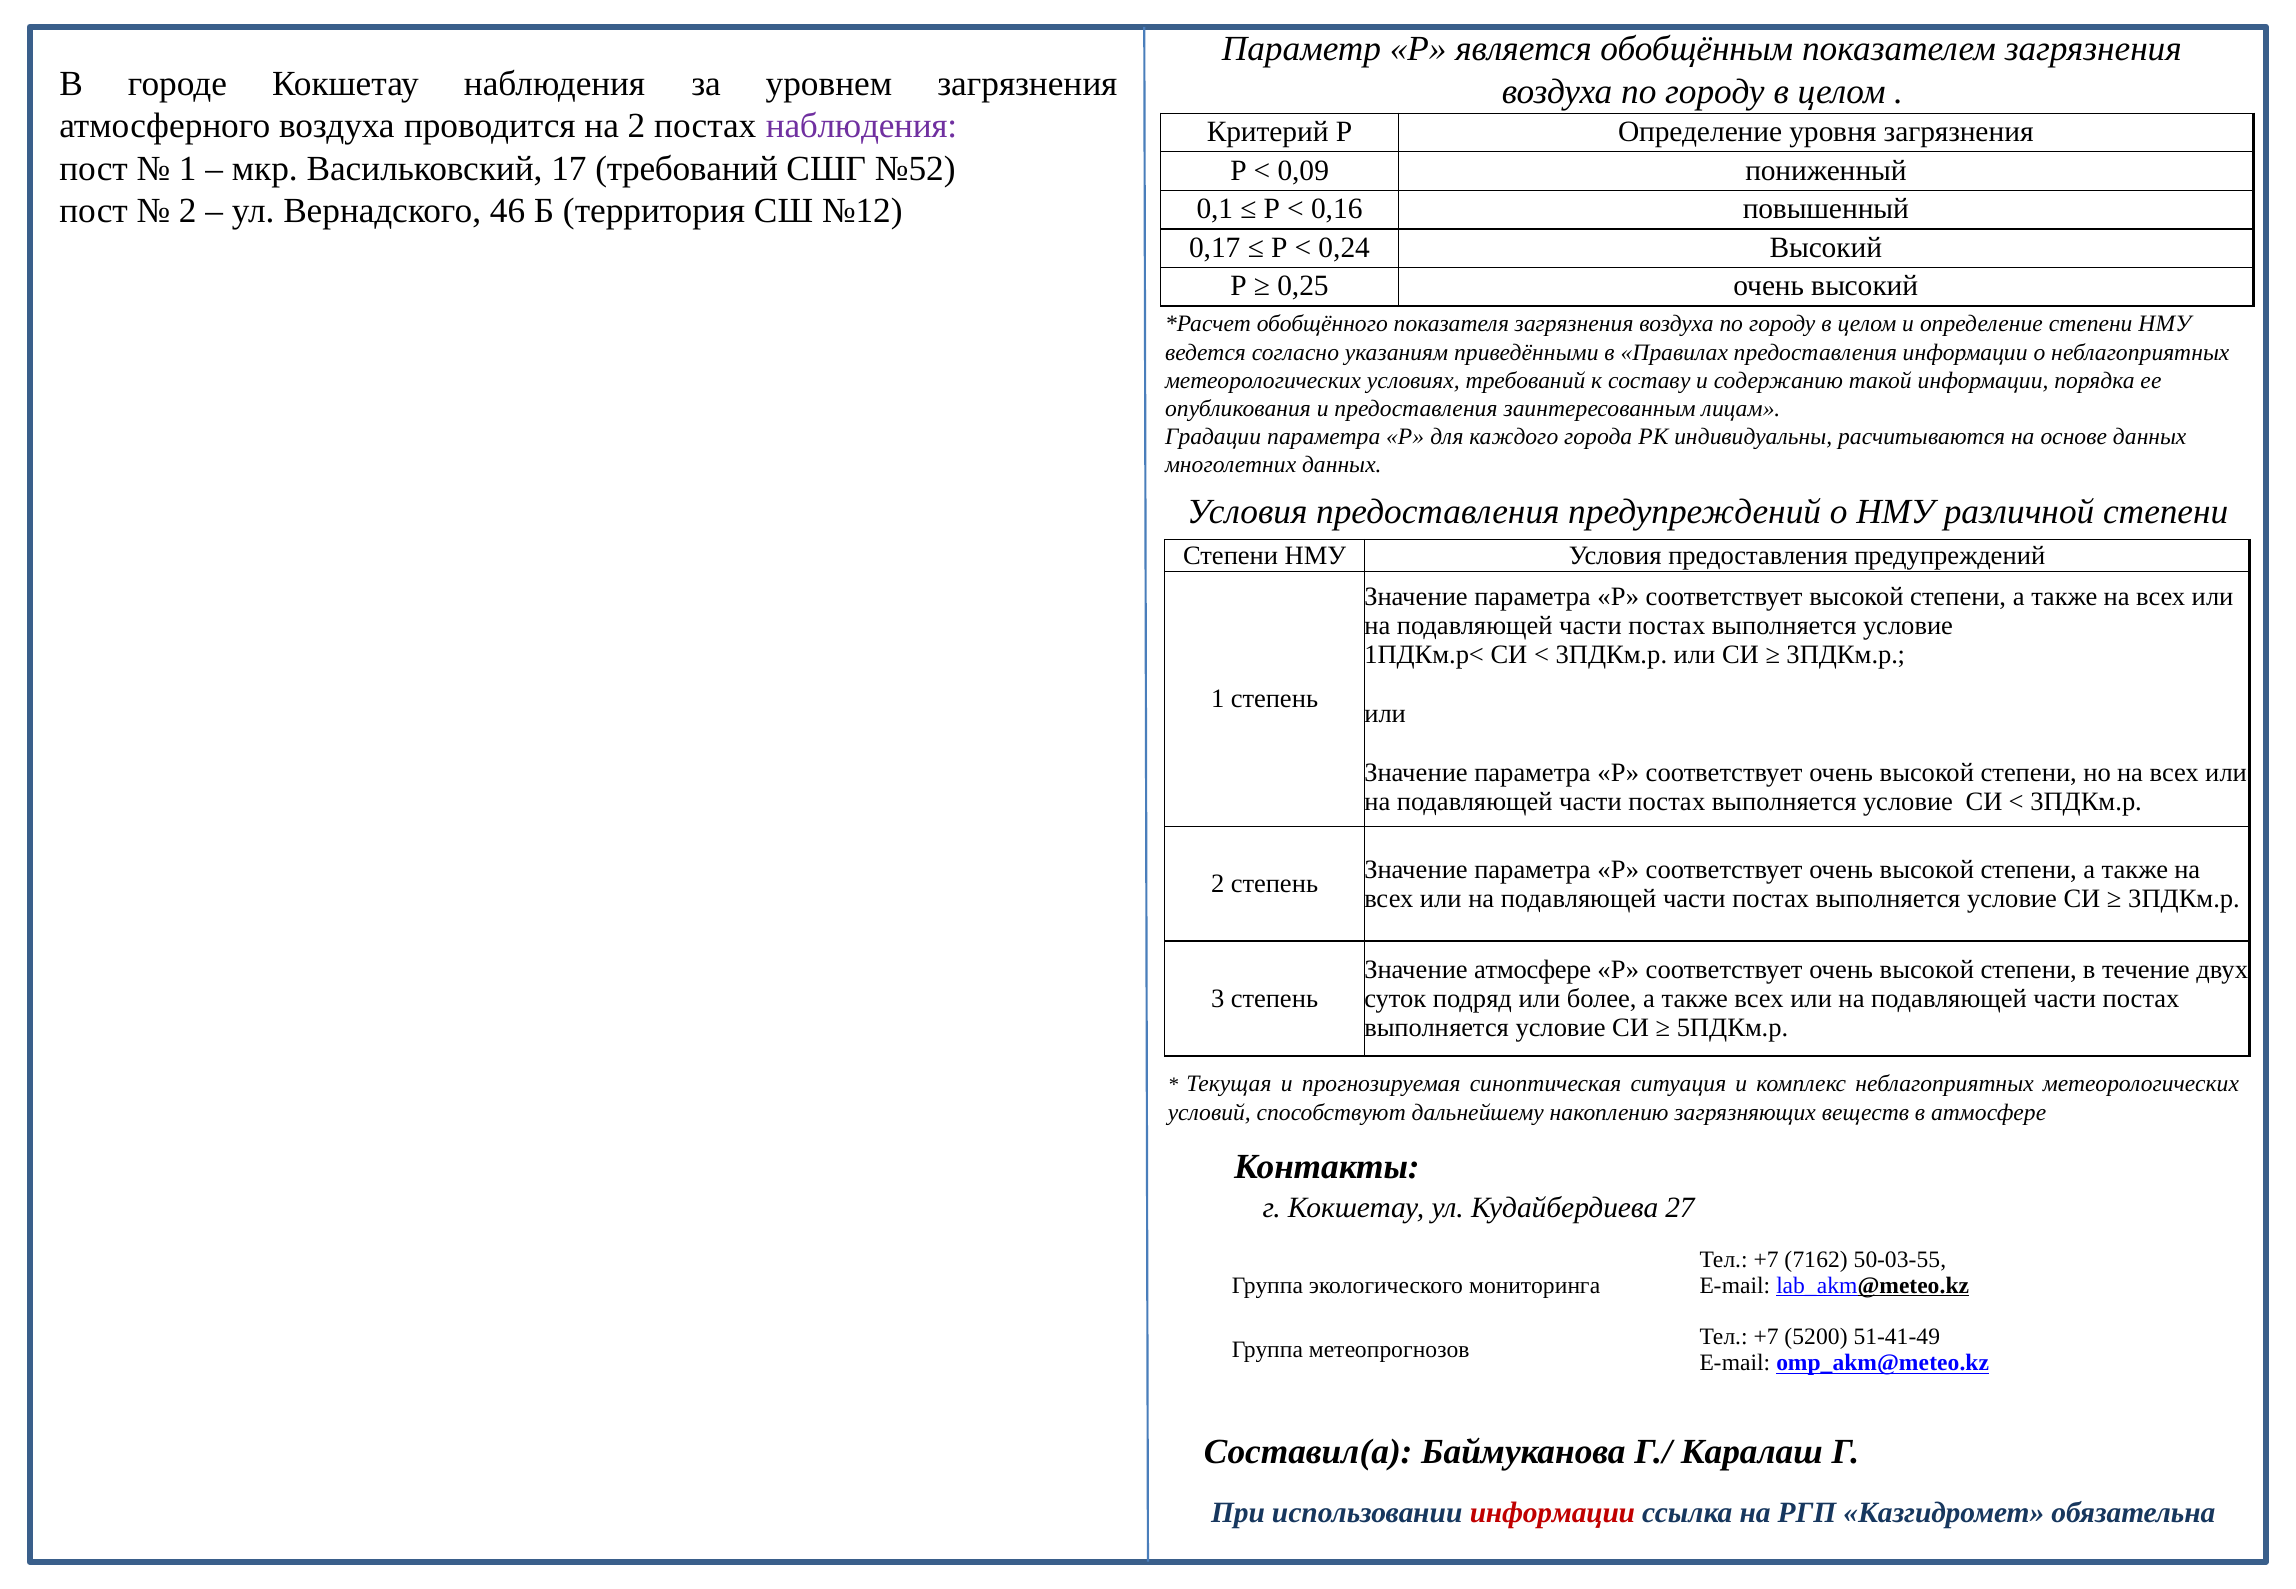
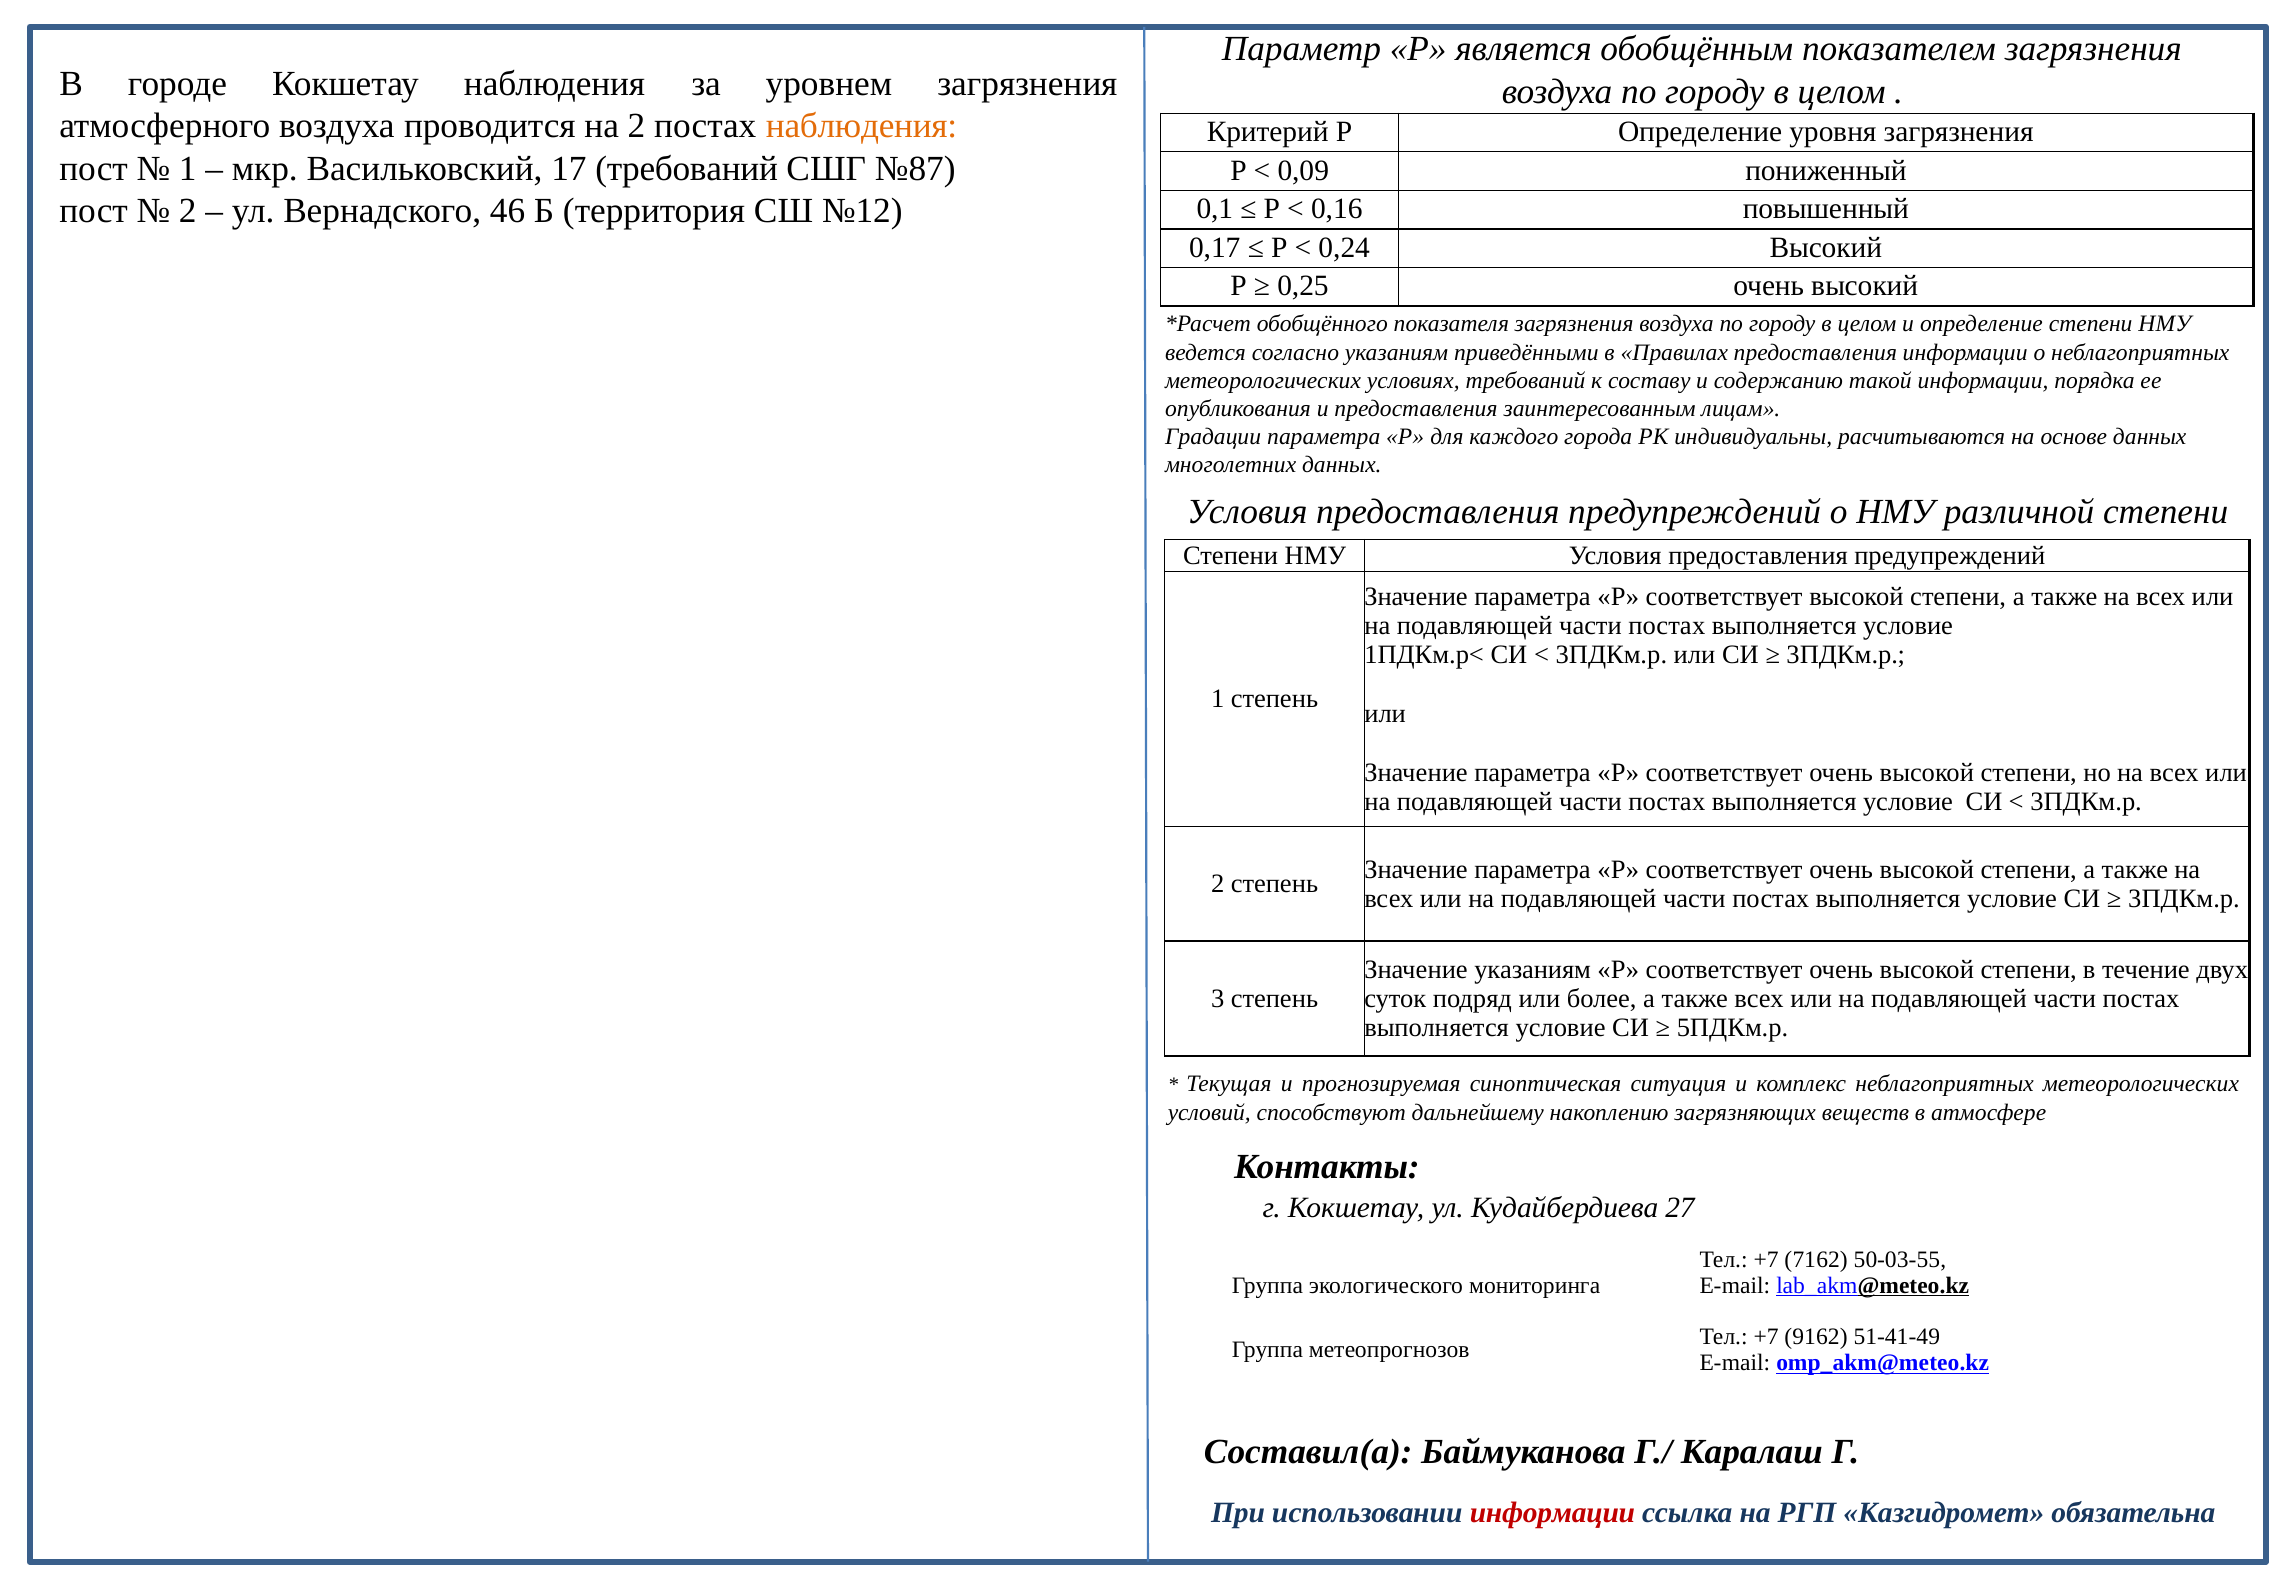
наблюдения at (862, 126) colour: purple -> orange
№52: №52 -> №87
Значение атмосфере: атмосфере -> указаниям
5200: 5200 -> 9162
